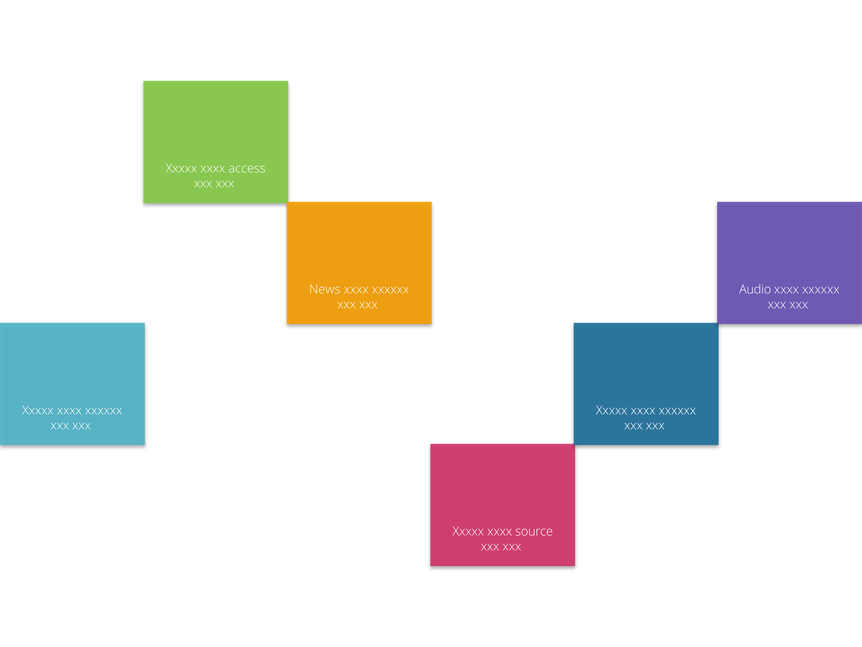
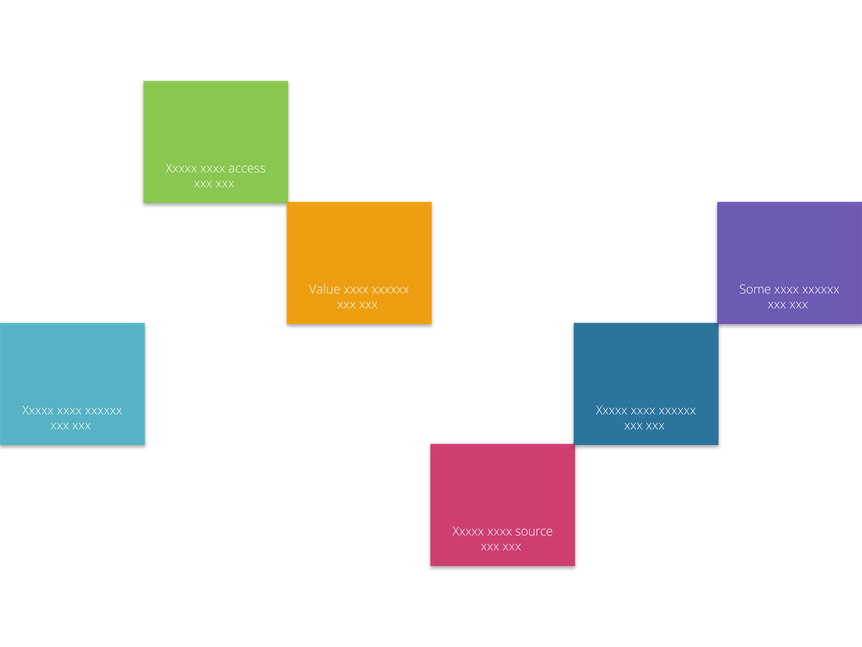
News: News -> Value
Audio: Audio -> Some
